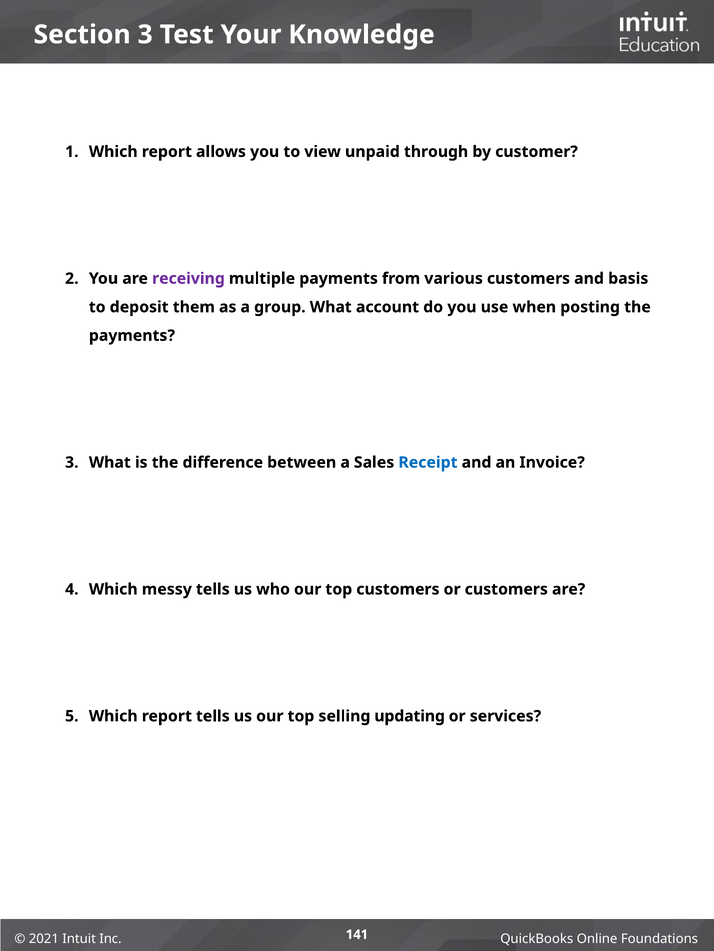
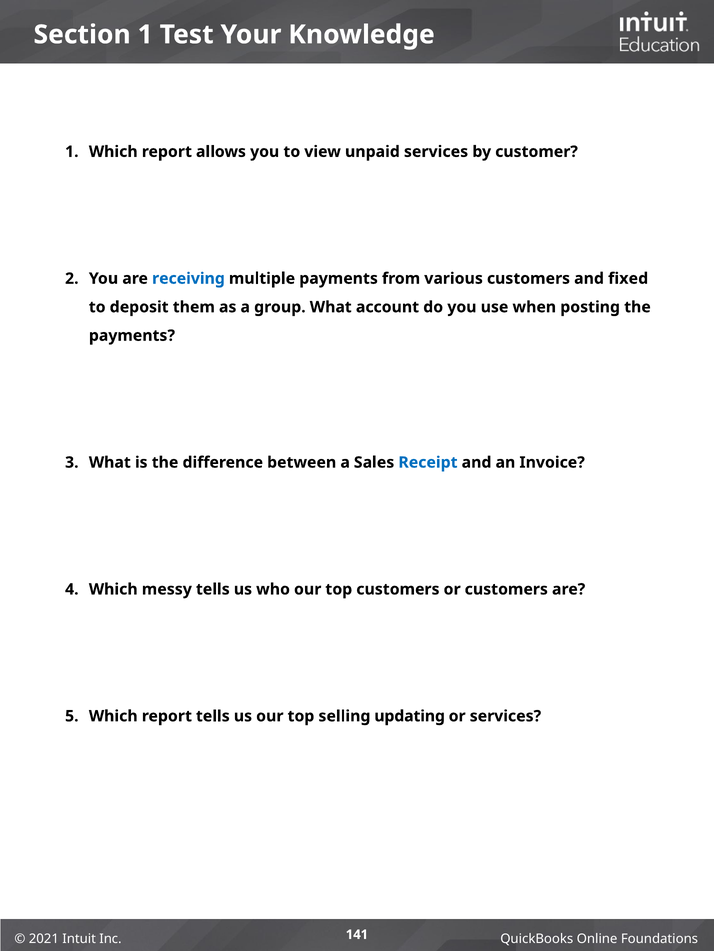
Section 3: 3 -> 1
unpaid through: through -> services
receiving colour: purple -> blue
basis: basis -> fixed
